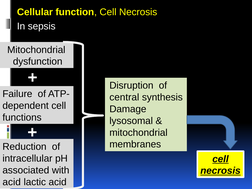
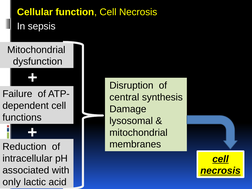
acid at (12, 182): acid -> only
